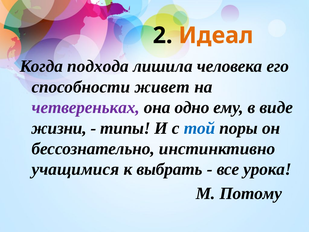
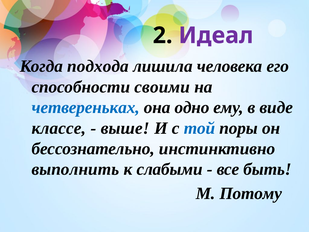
Идеал colour: orange -> purple
живет: живет -> своими
четвереньках colour: purple -> blue
жизни: жизни -> классе
типы: типы -> выше
учащимися: учащимися -> выполнить
выбрать: выбрать -> слабыми
урока: урока -> быть
